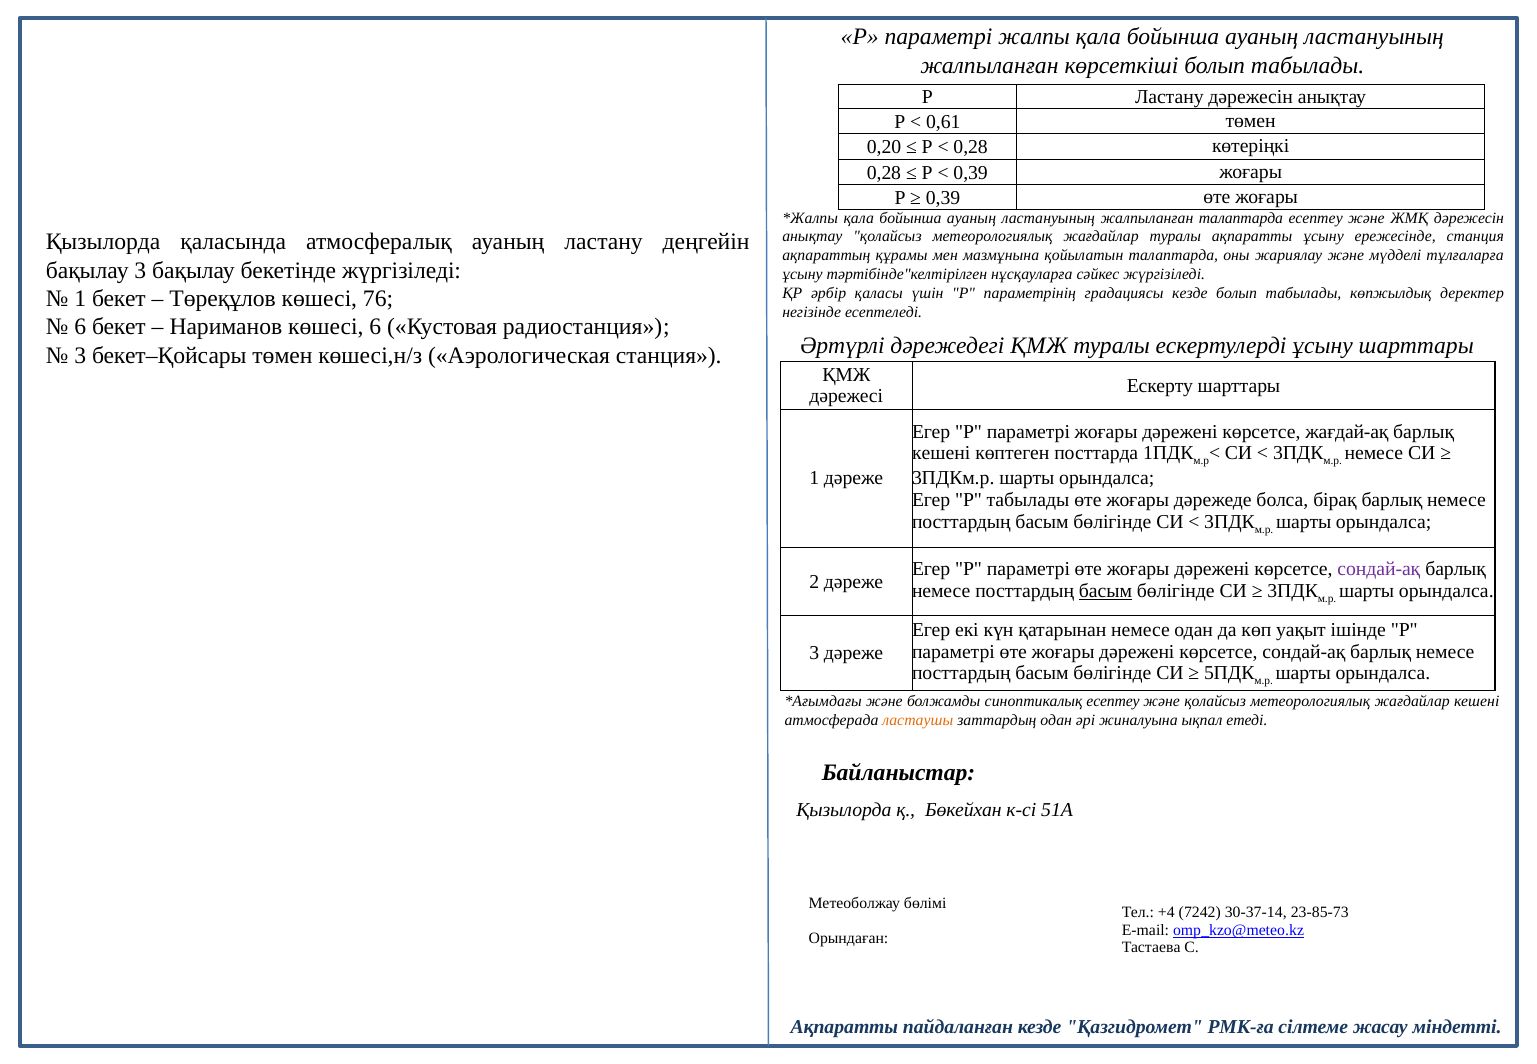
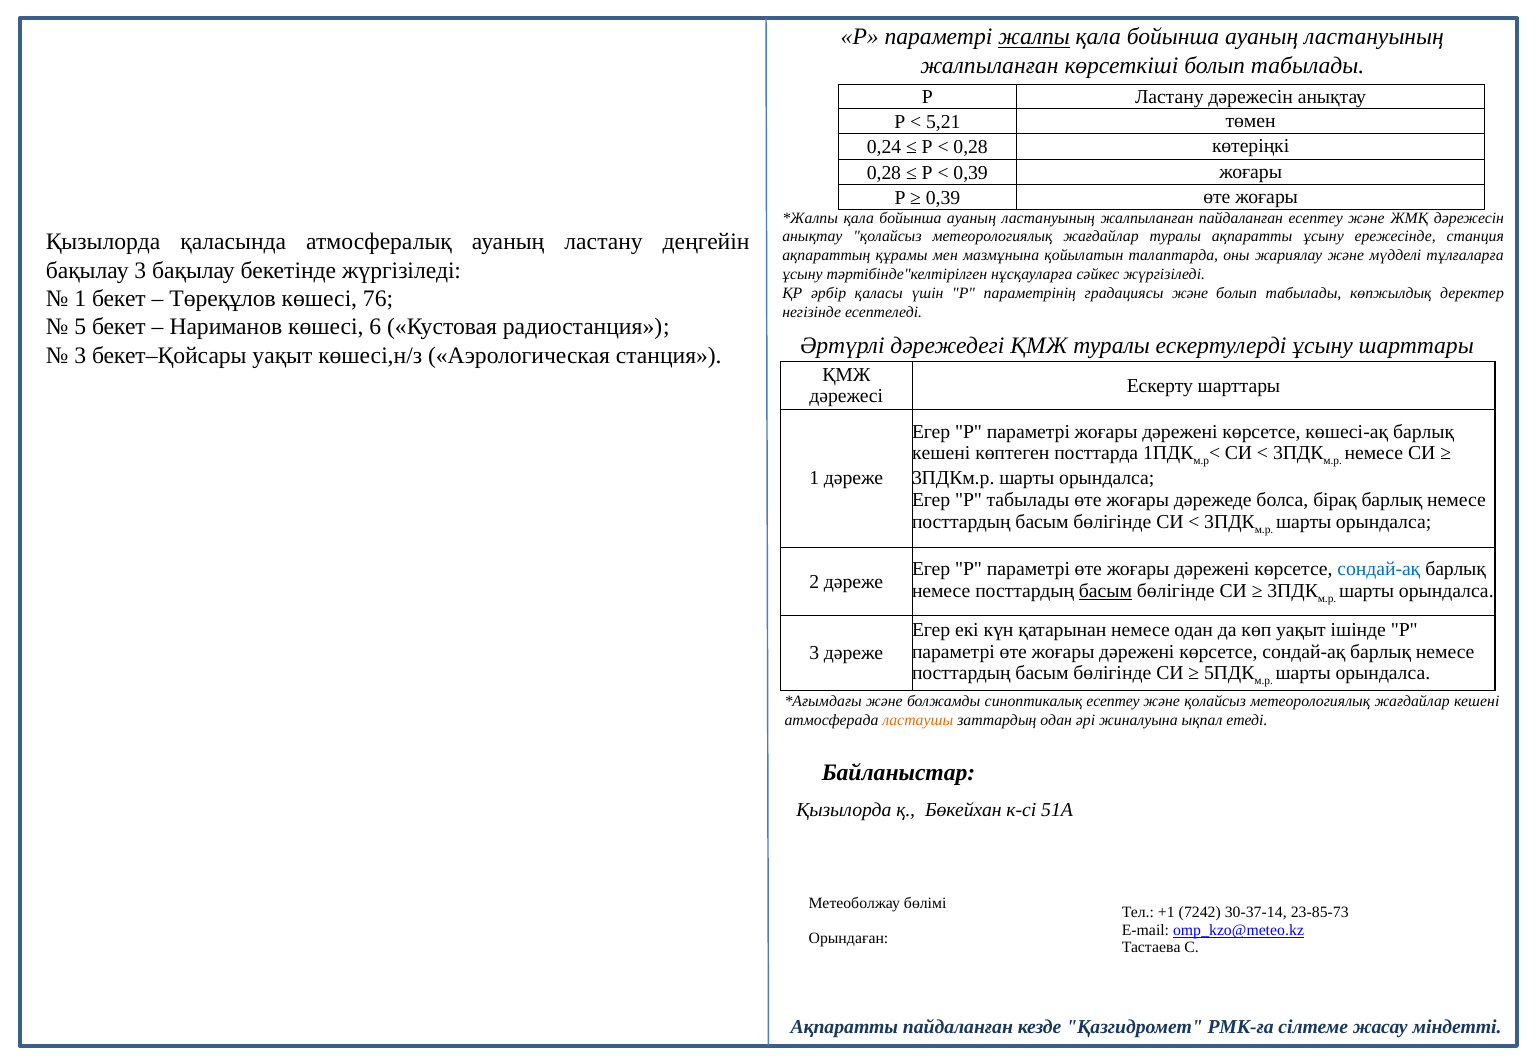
жалпы underline: none -> present
0,61: 0,61 -> 5,21
0,20: 0,20 -> 0,24
жалпыланған талаптарда: талаптарда -> пайдаланған
градациясы кезде: кезде -> және
6 at (80, 327): 6 -> 5
бекет–Қойсары төмен: төмен -> уақыт
жағдай-ақ: жағдай-ақ -> көшесі-ақ
сондай-ақ at (1379, 569) colour: purple -> blue
+4: +4 -> +1
